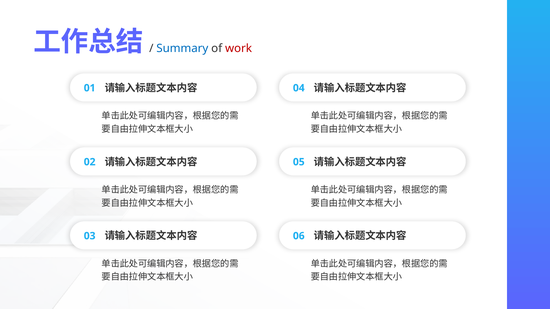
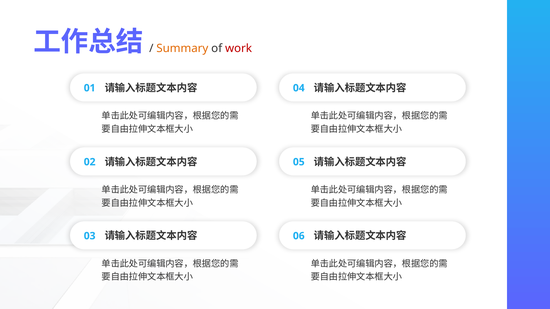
Summary colour: blue -> orange
